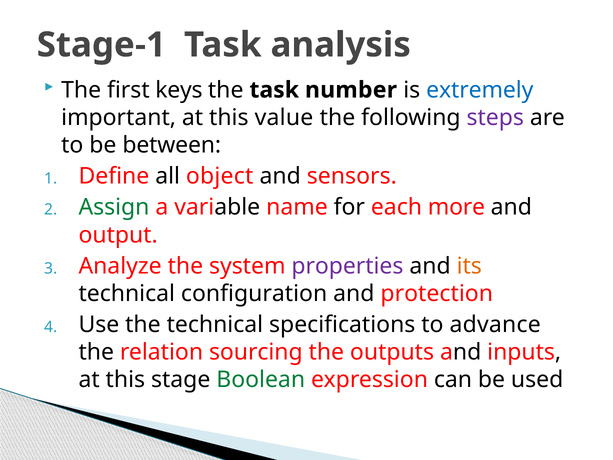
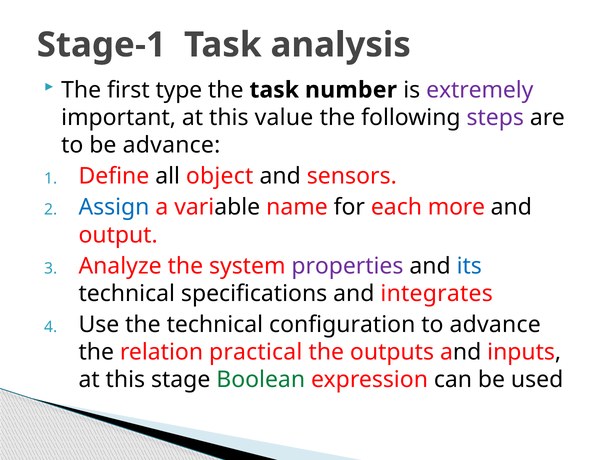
keys: keys -> type
extremely colour: blue -> purple
be between: between -> advance
Assign colour: green -> blue
its colour: orange -> blue
configuration: configuration -> specifications
protection: protection -> integrates
specifications: specifications -> configuration
sourcing: sourcing -> practical
